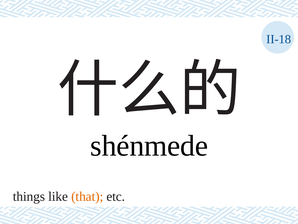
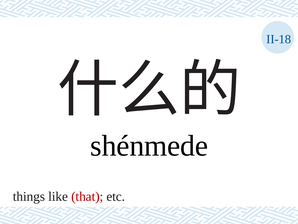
that colour: orange -> red
